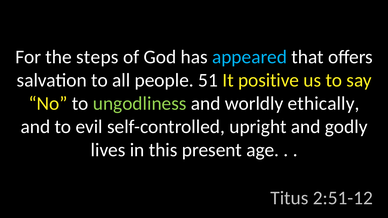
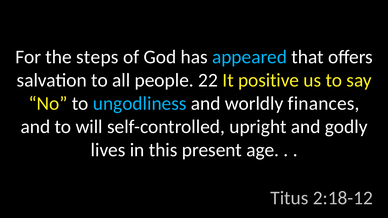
51: 51 -> 22
ungodliness colour: light green -> light blue
ethically: ethically -> finances
evil: evil -> will
2:51-12: 2:51-12 -> 2:18-12
